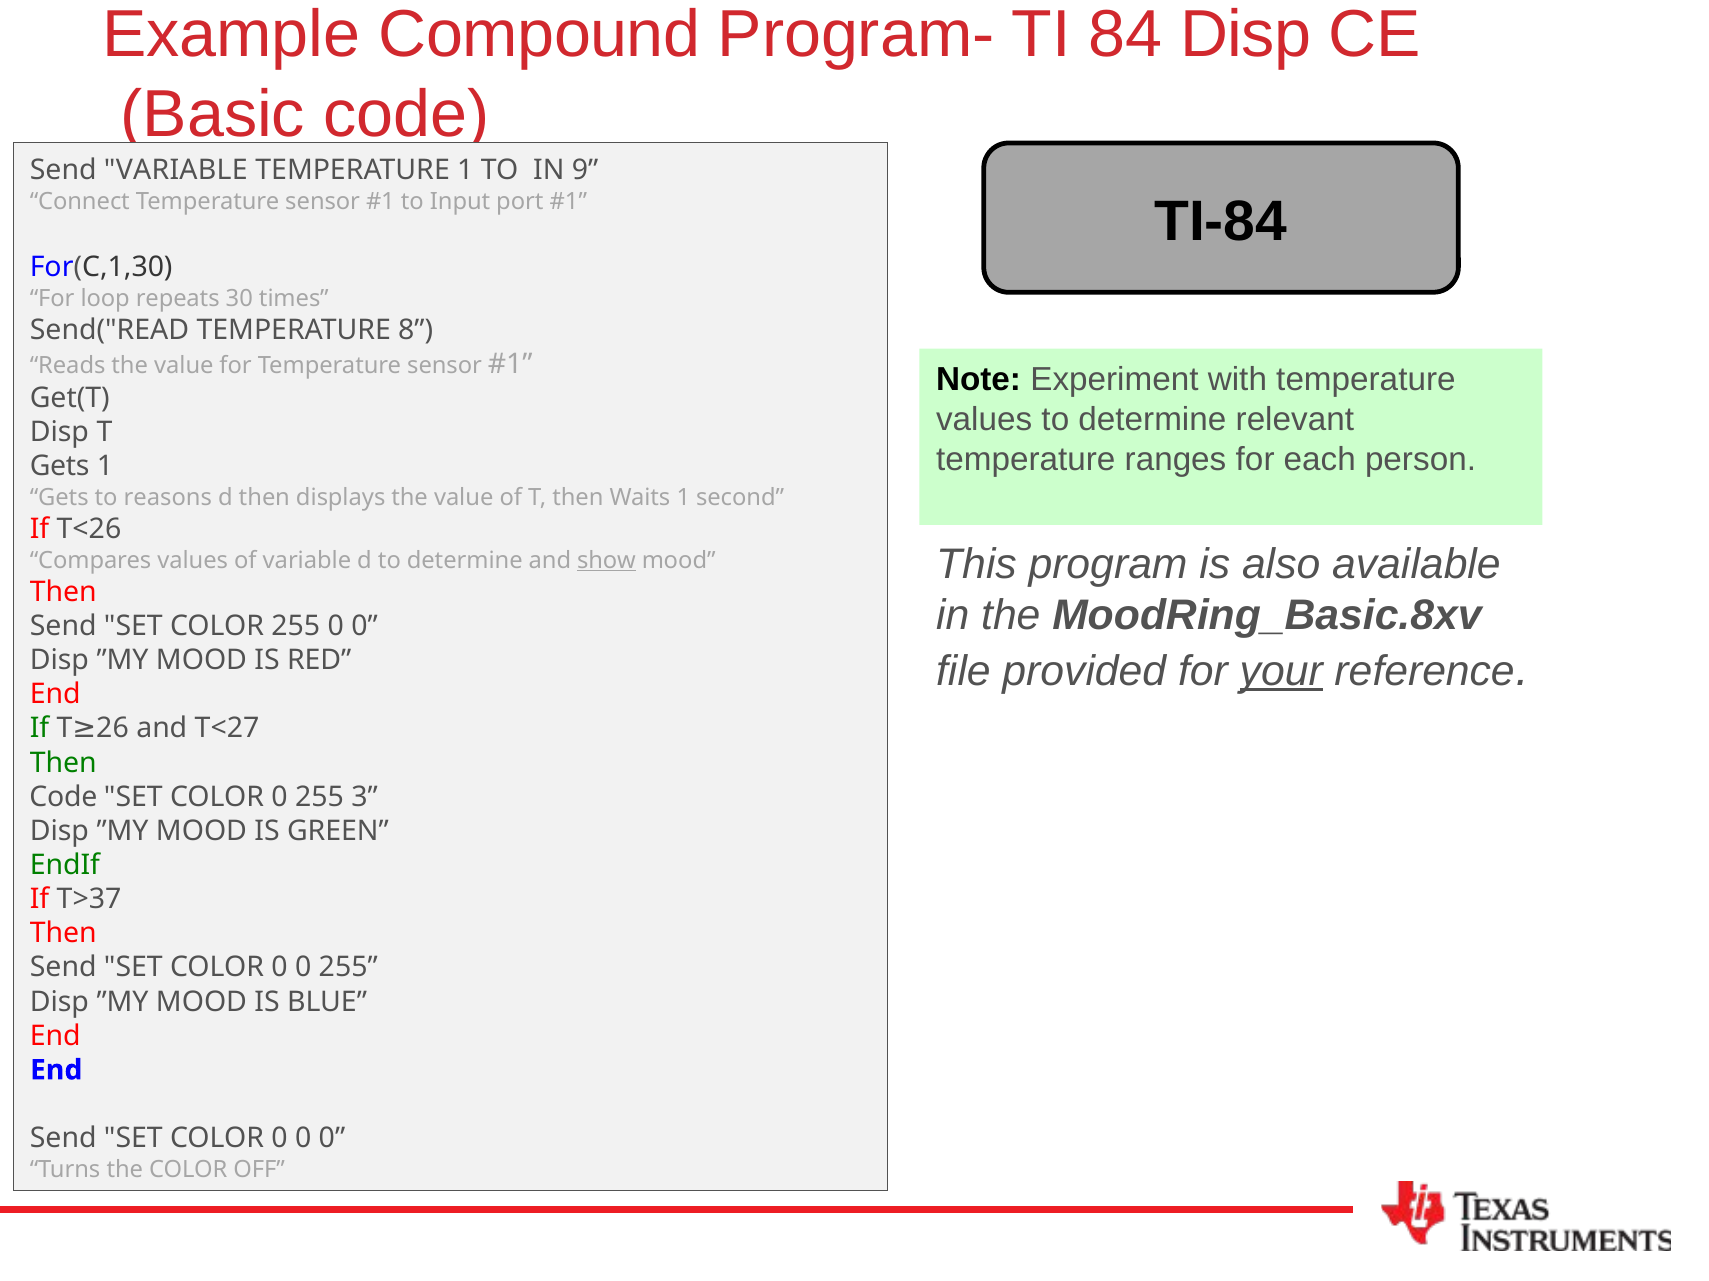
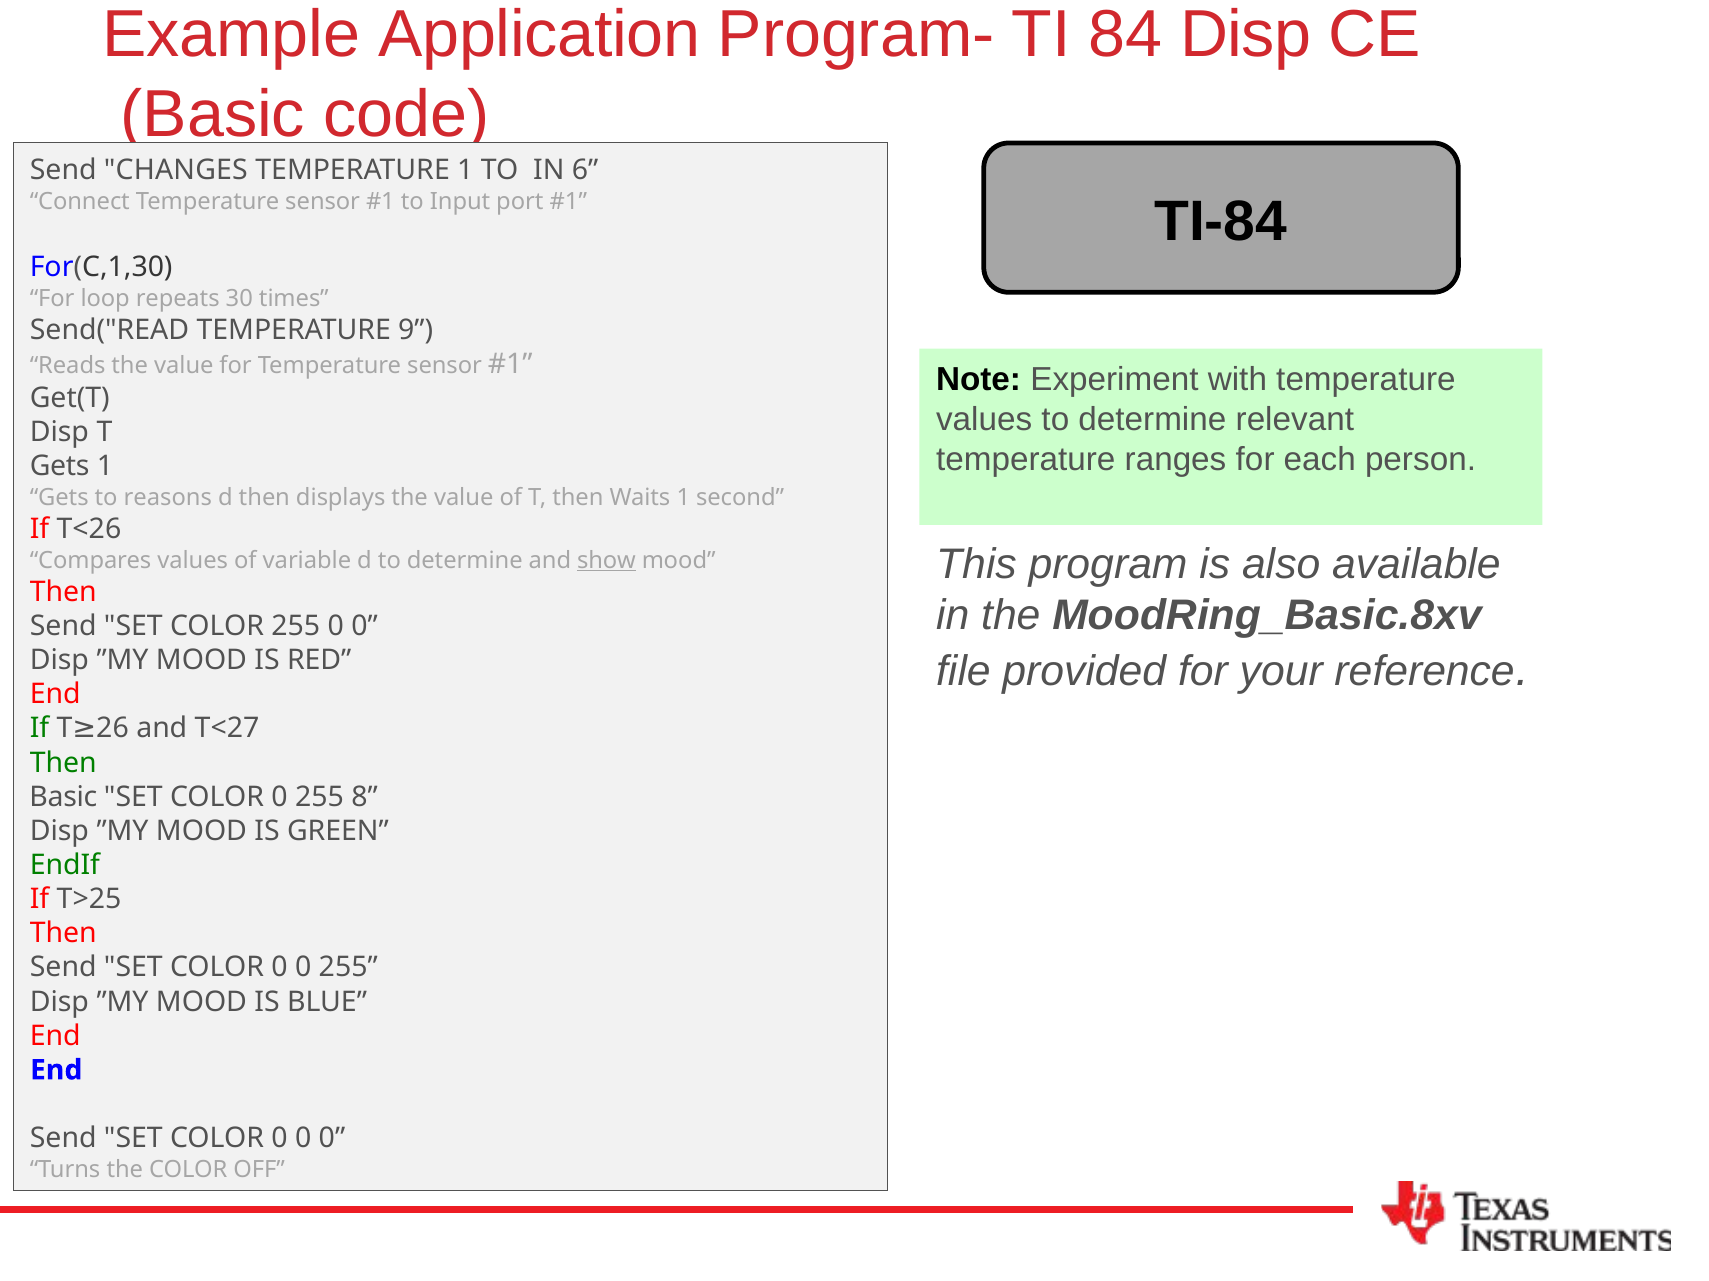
Compound: Compound -> Application
Send VARIABLE: VARIABLE -> CHANGES
9: 9 -> 6
8: 8 -> 9
your underline: present -> none
Code at (63, 797): Code -> Basic
3: 3 -> 8
T>37: T>37 -> T>25
